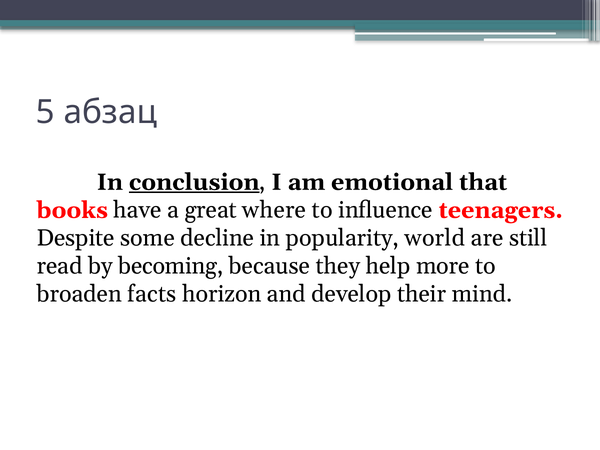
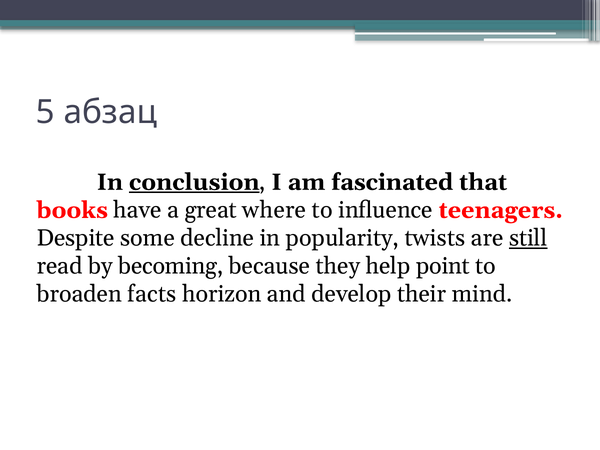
emotional: emotional -> fascinated
world: world -> twists
still underline: none -> present
more: more -> point
